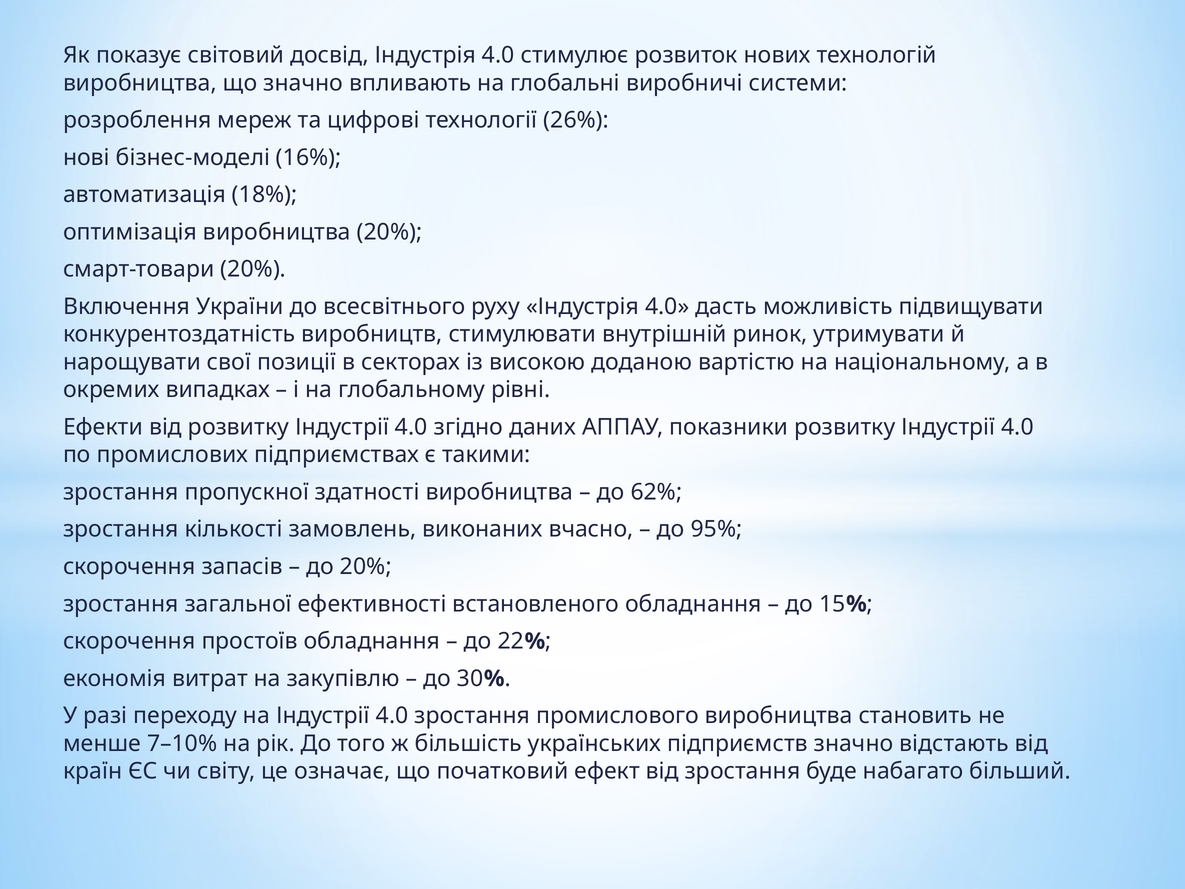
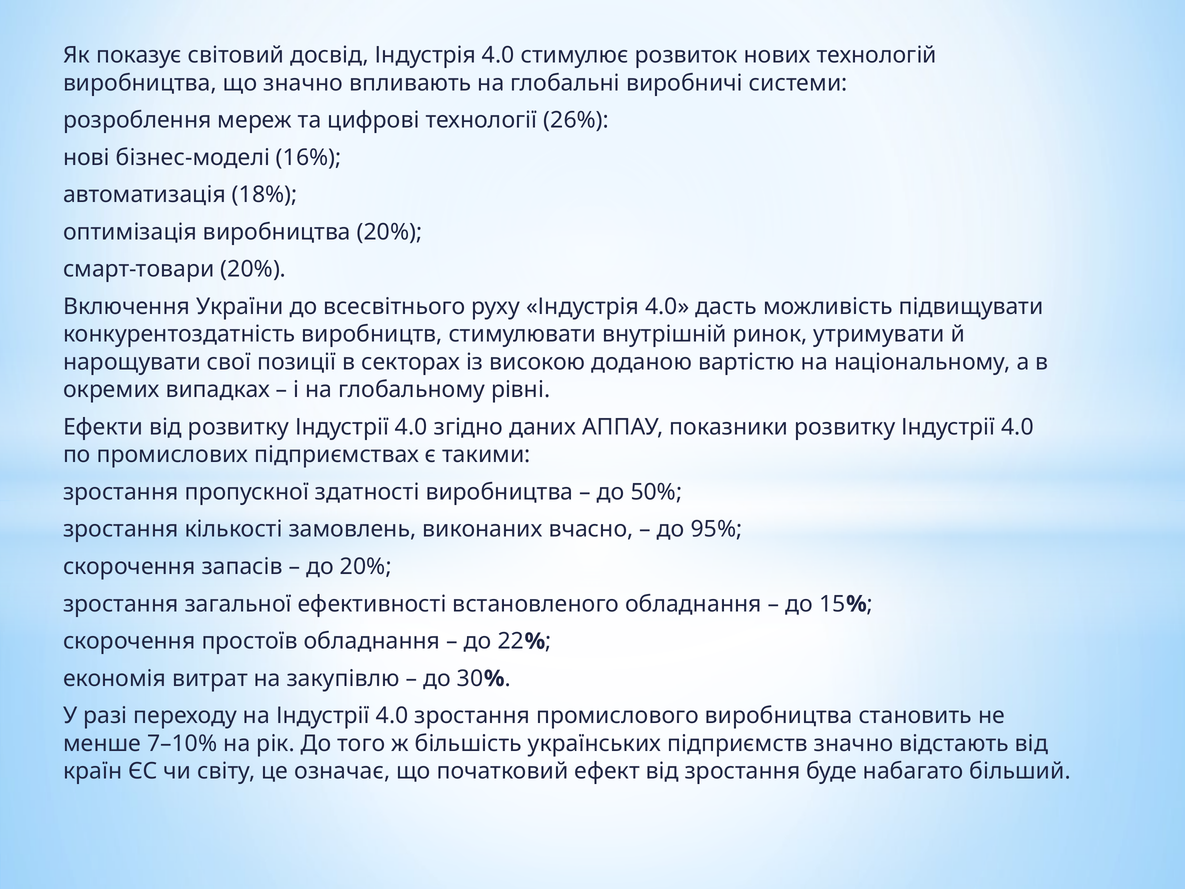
62%: 62% -> 50%
